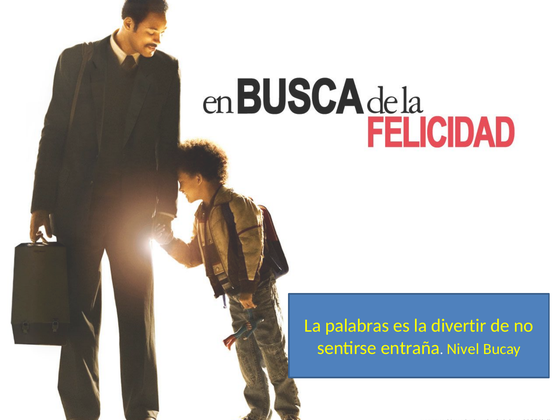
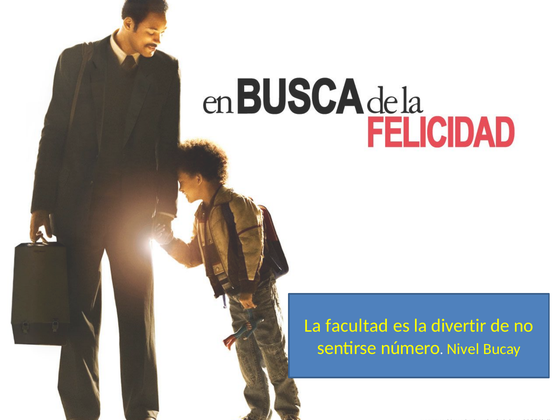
palabras: palabras -> facultad
entraña: entraña -> número
